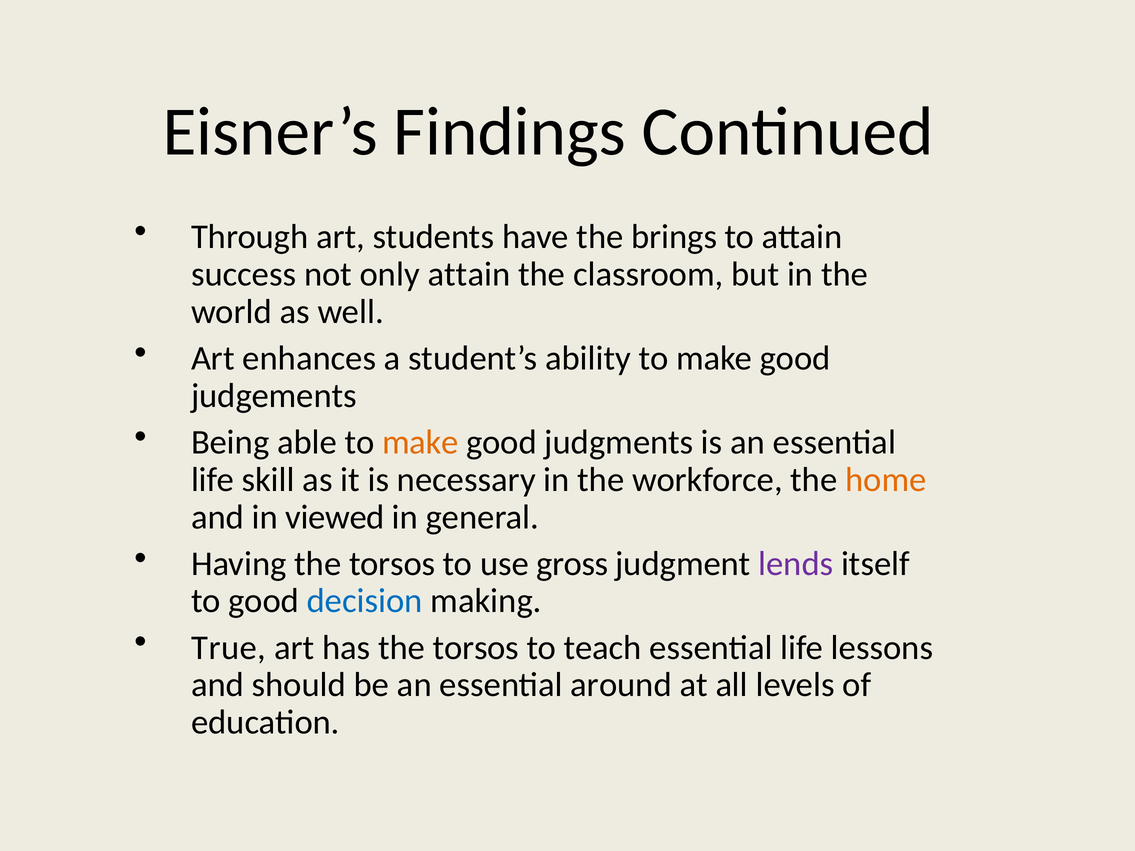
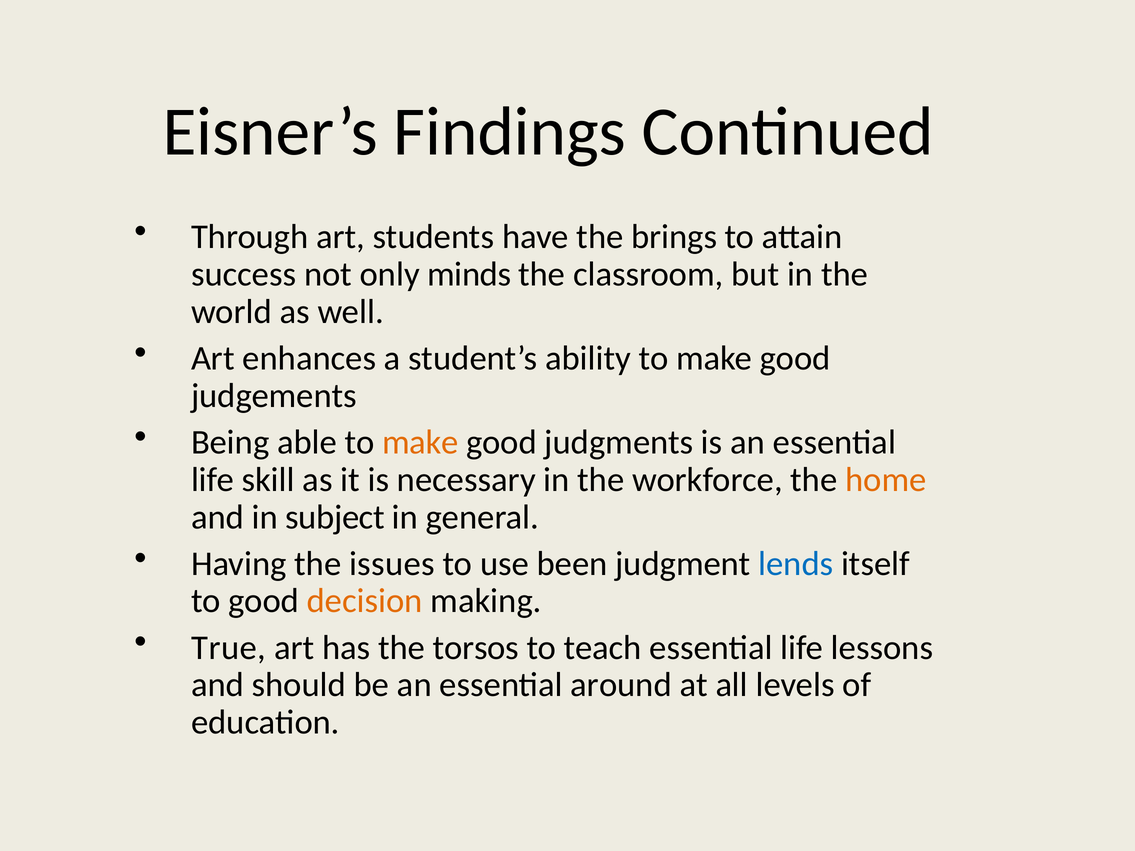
only attain: attain -> minds
viewed: viewed -> subject
Having the torsos: torsos -> issues
gross: gross -> been
lends colour: purple -> blue
decision colour: blue -> orange
